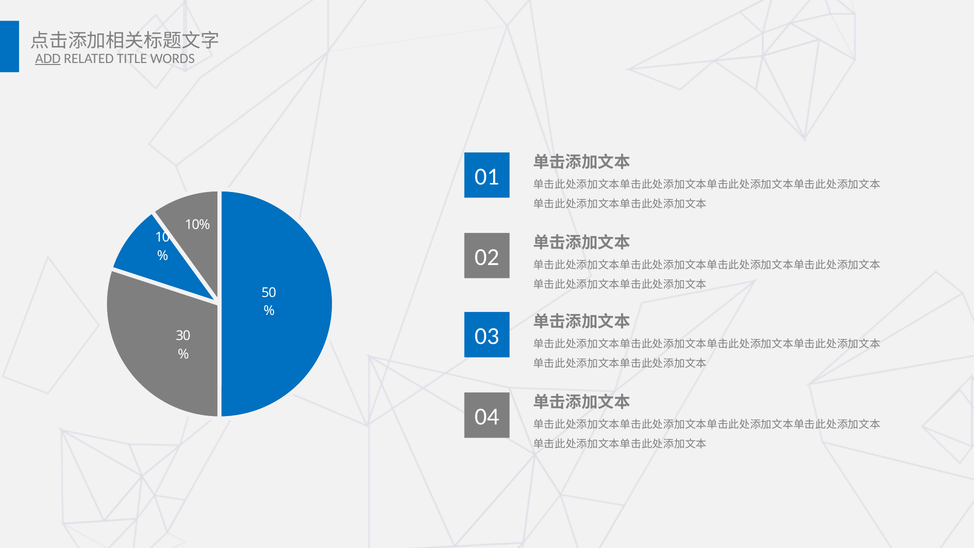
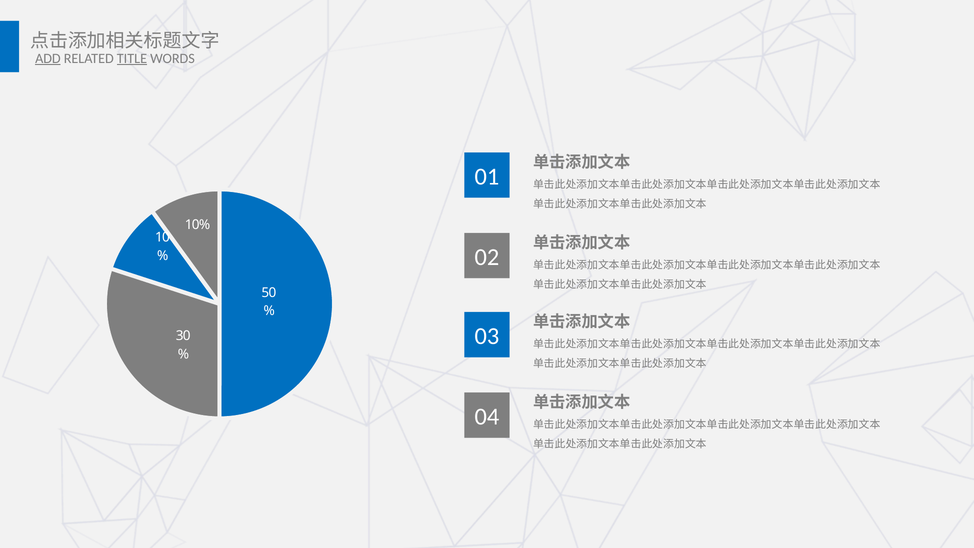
TITLE underline: none -> present
